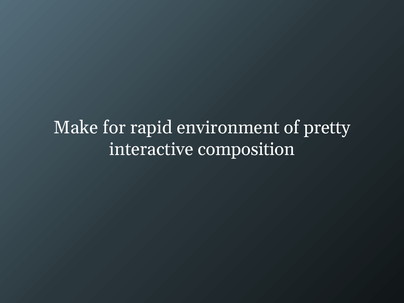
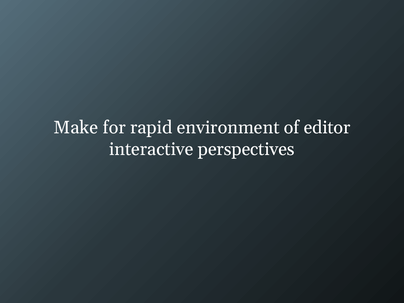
pretty: pretty -> editor
composition: composition -> perspectives
